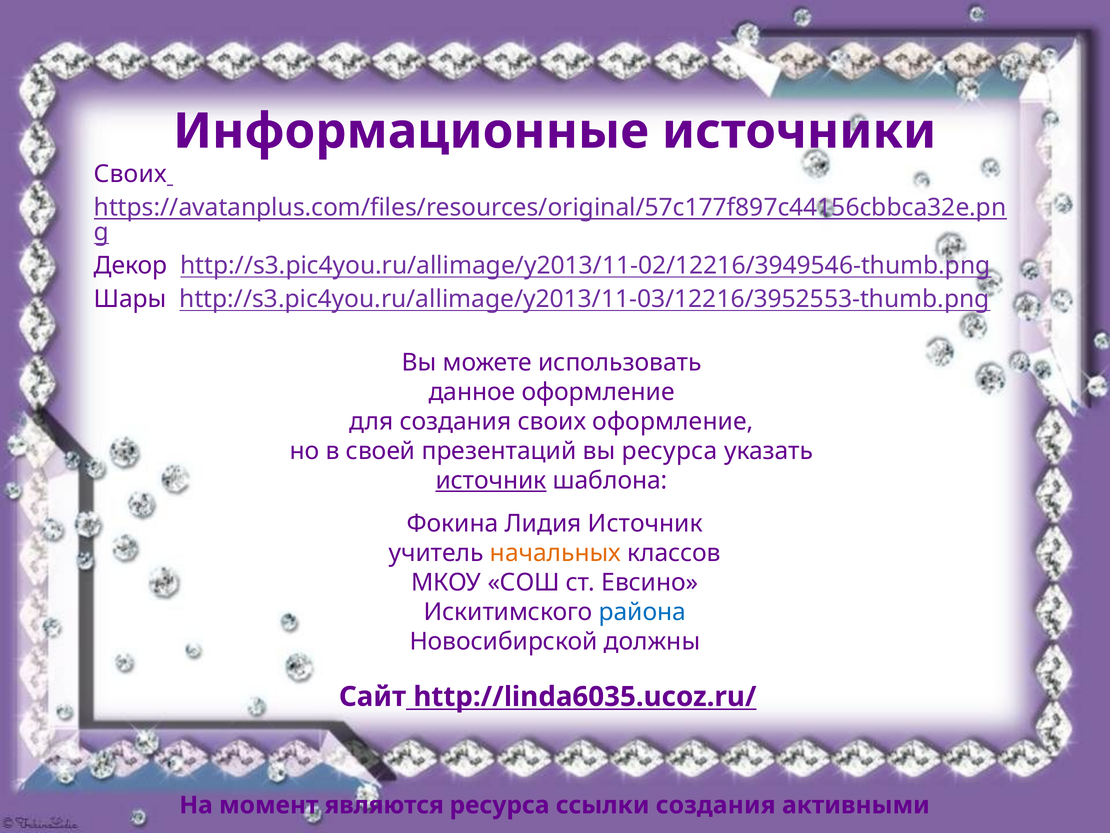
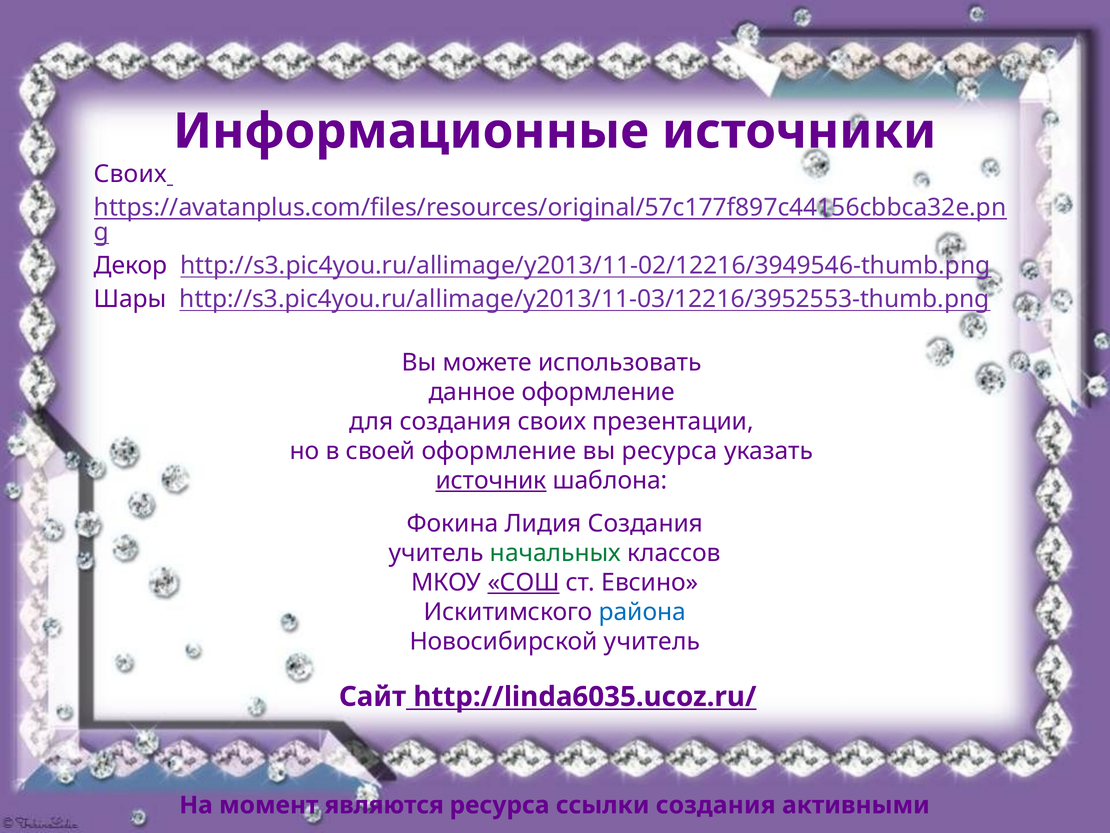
своих оформление: оформление -> презентации
своей презентаций: презентаций -> оформление
Лидия Источник: Источник -> Создания
начальных colour: orange -> green
СОШ underline: none -> present
Новосибирской должны: должны -> учитель
